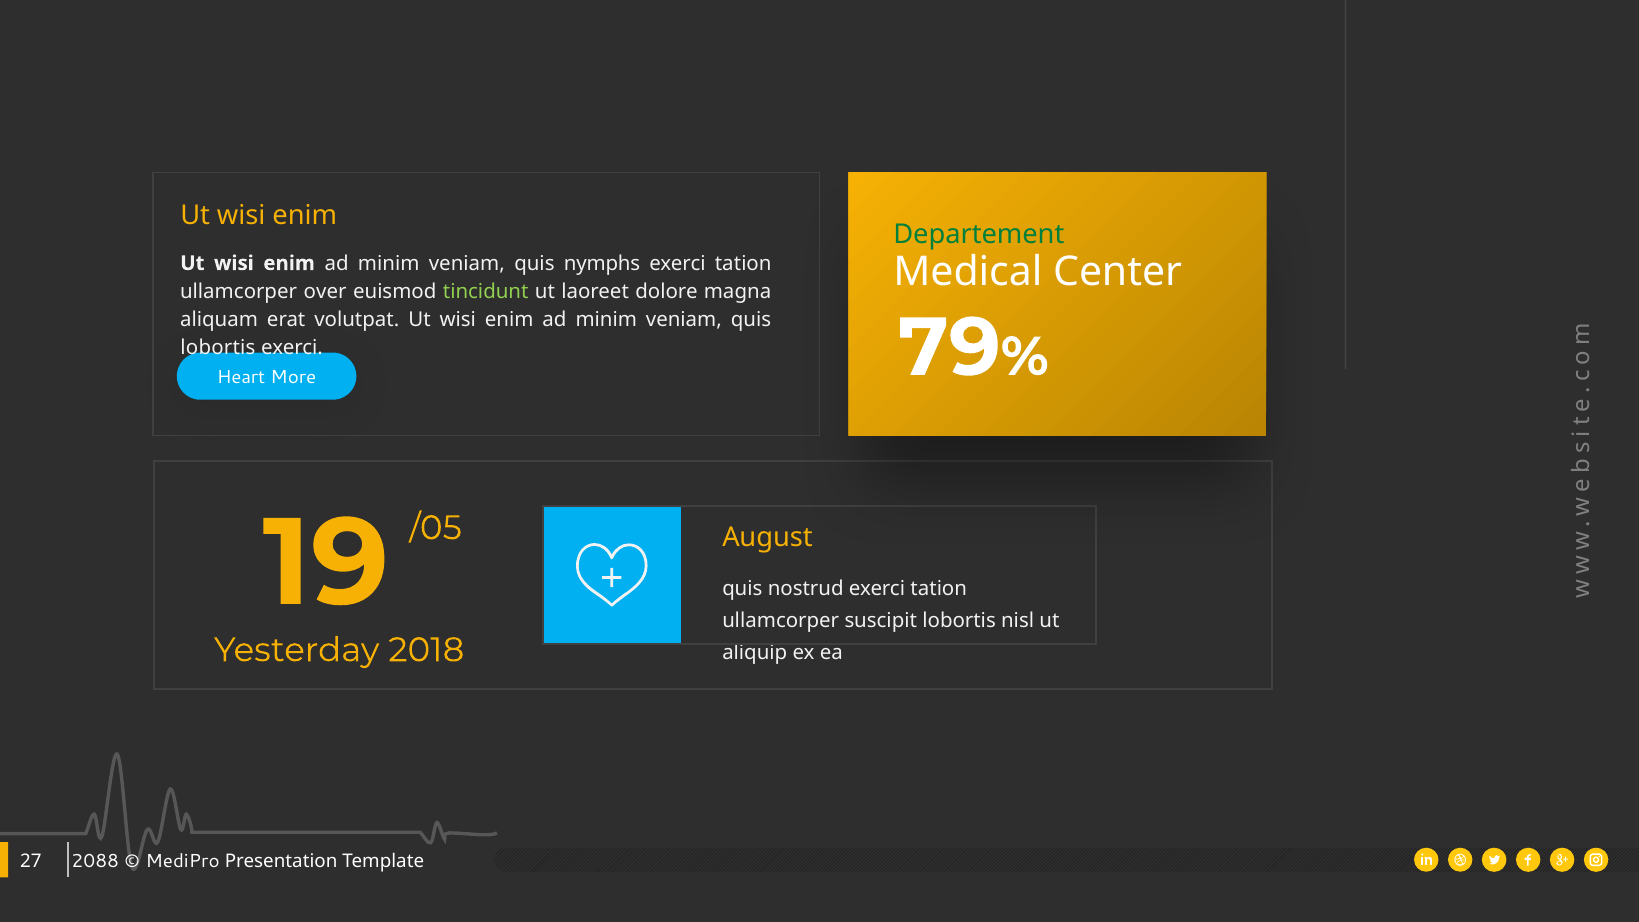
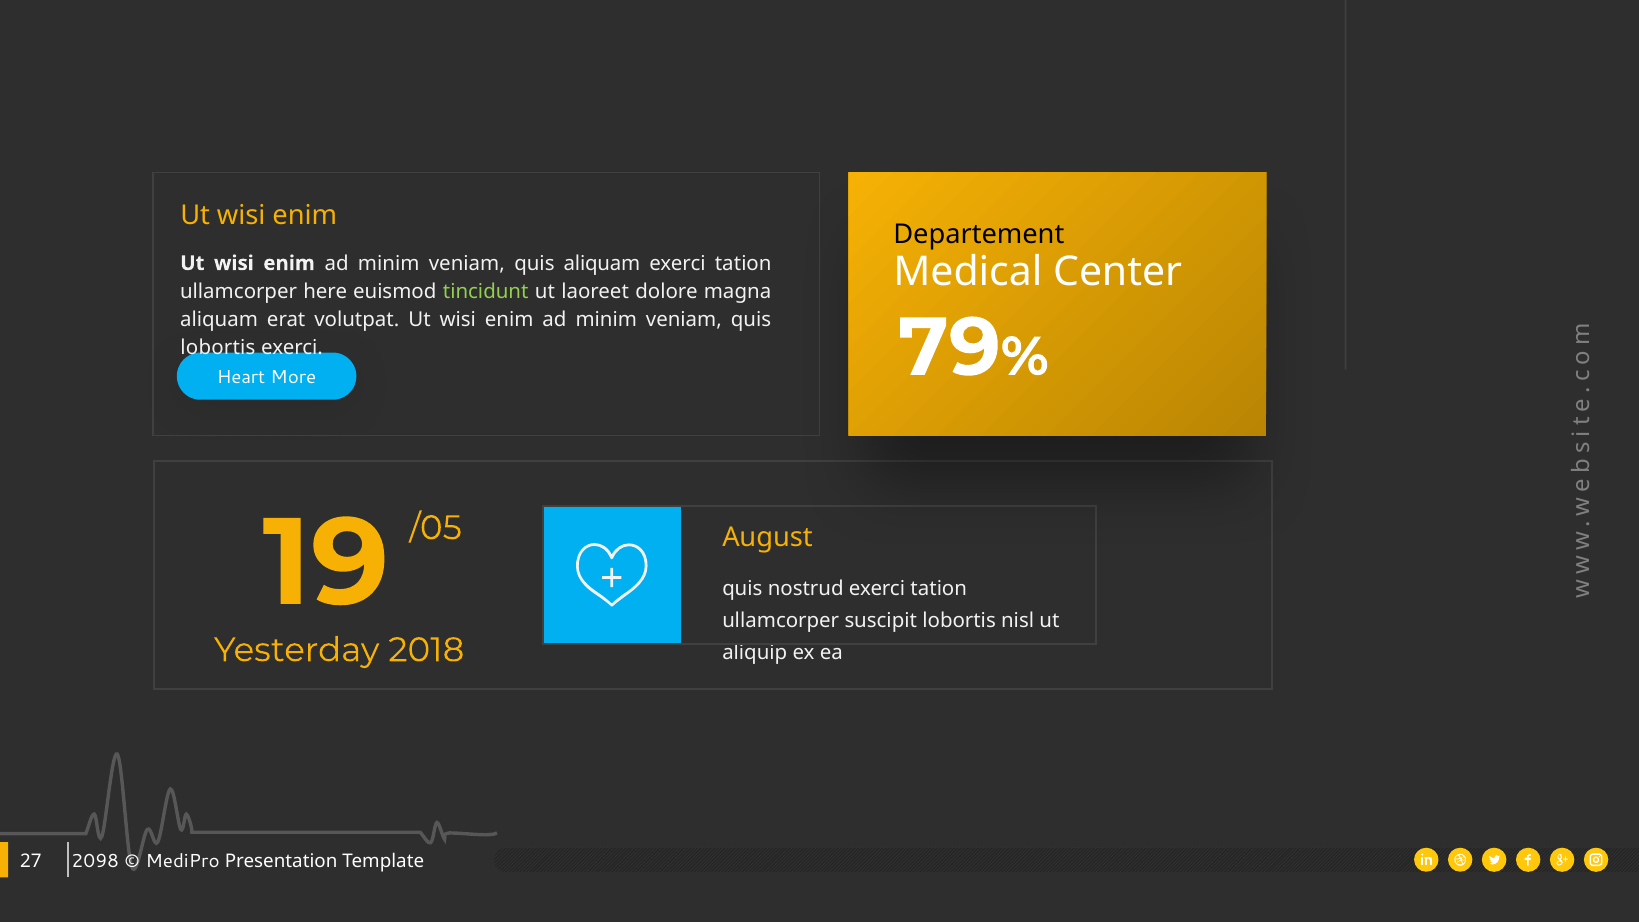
Departement colour: green -> black
quis nymphs: nymphs -> aliquam
over: over -> here
2088: 2088 -> 2098
